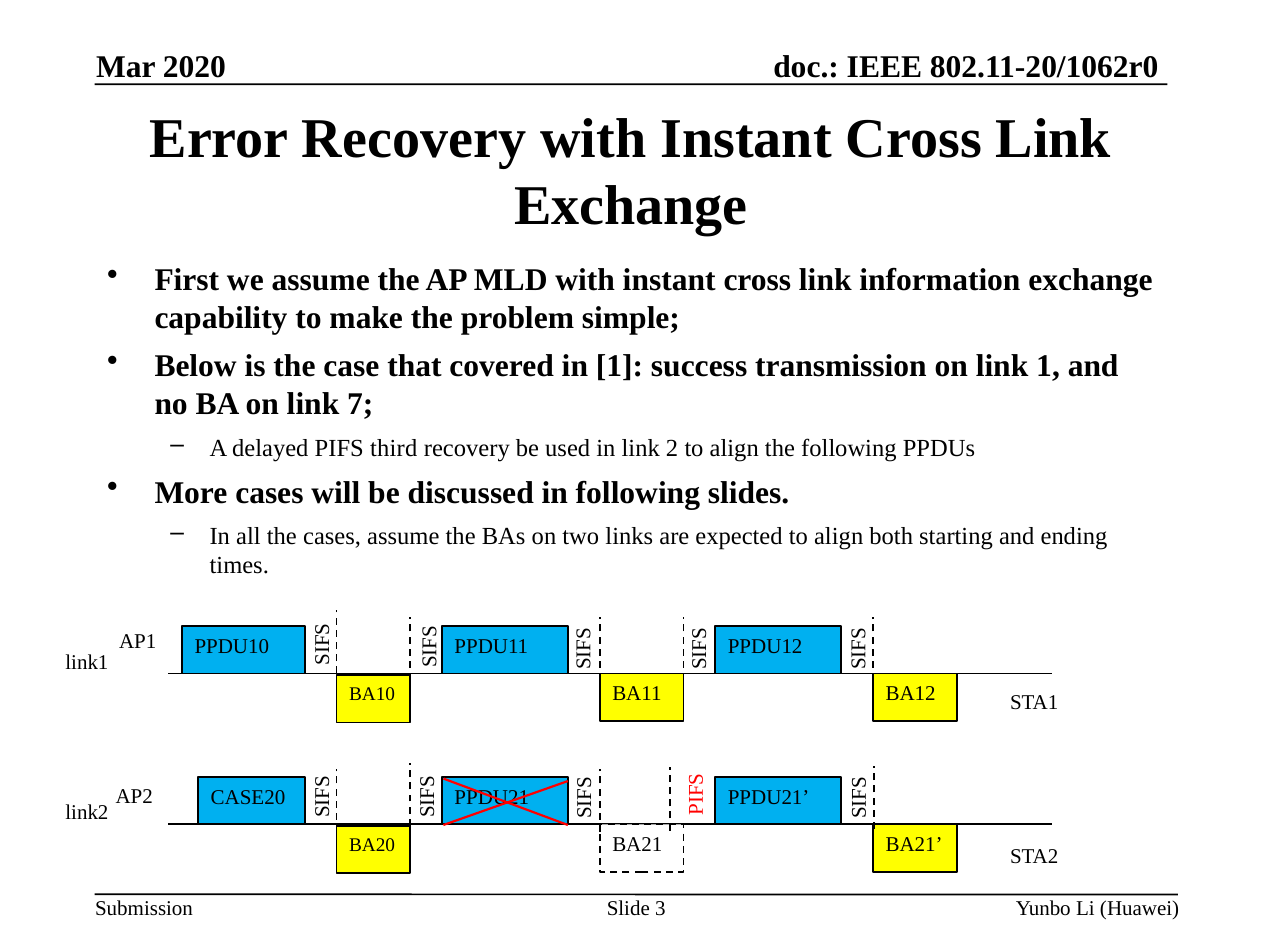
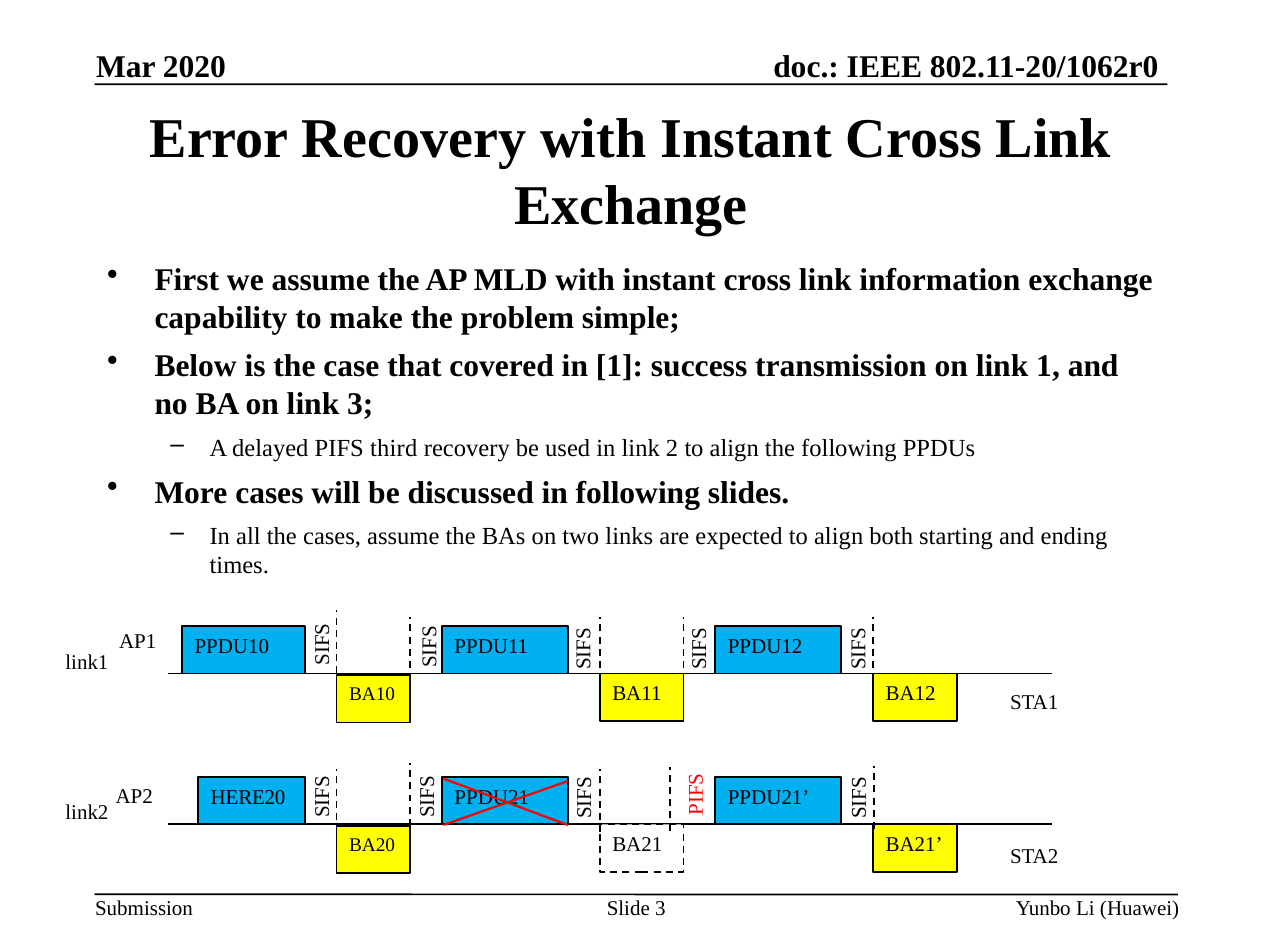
link 7: 7 -> 3
CASE20: CASE20 -> HERE20
